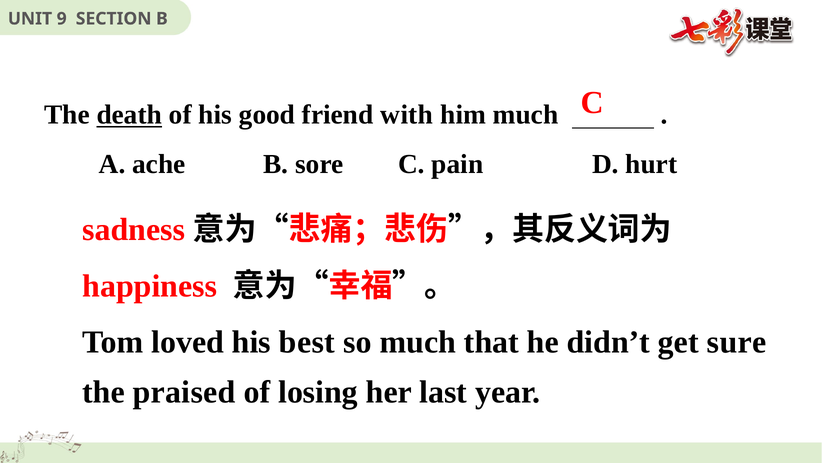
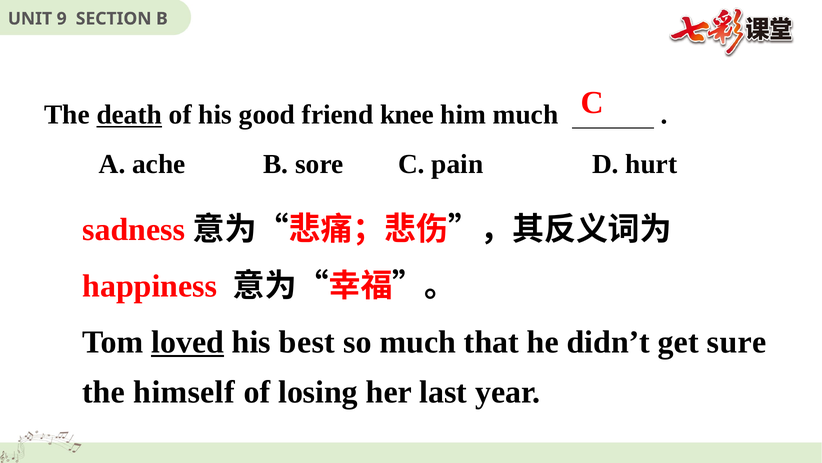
with: with -> knee
loved underline: none -> present
praised: praised -> himself
